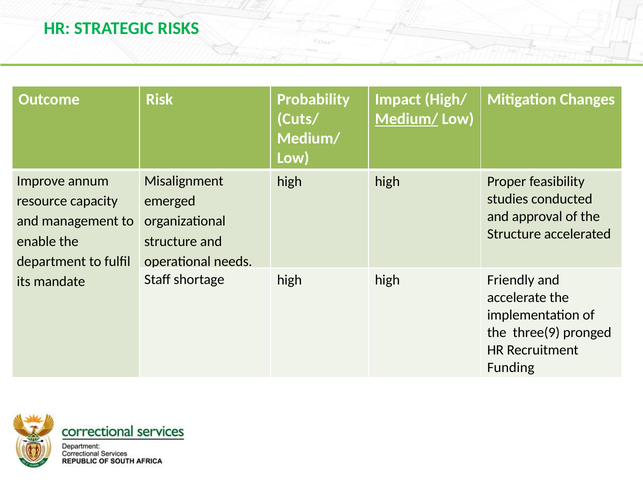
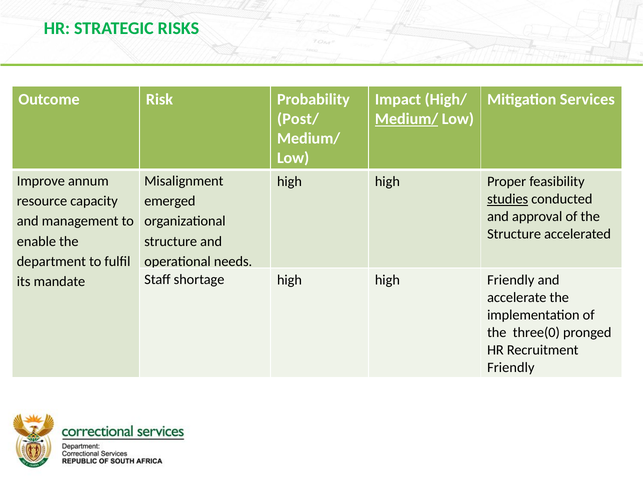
Changes: Changes -> Services
Cuts/: Cuts/ -> Post/
studies underline: none -> present
three(9: three(9 -> three(0
Funding at (511, 368): Funding -> Friendly
